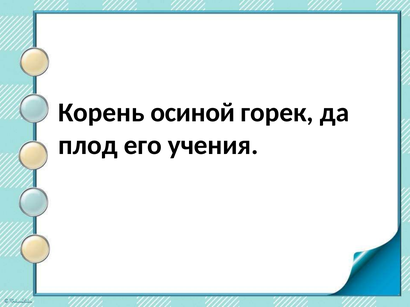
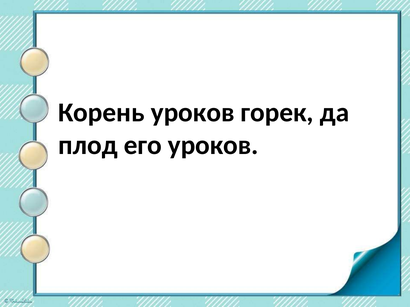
Корень осиной: осиной -> уроков
его учения: учения -> уроков
